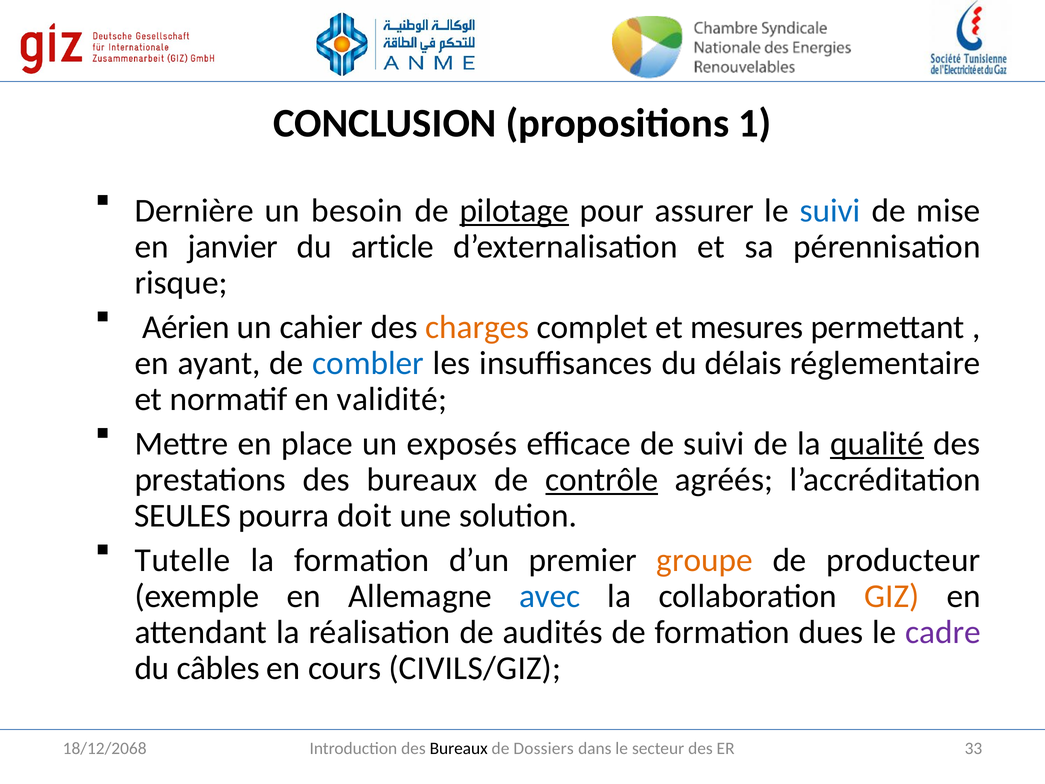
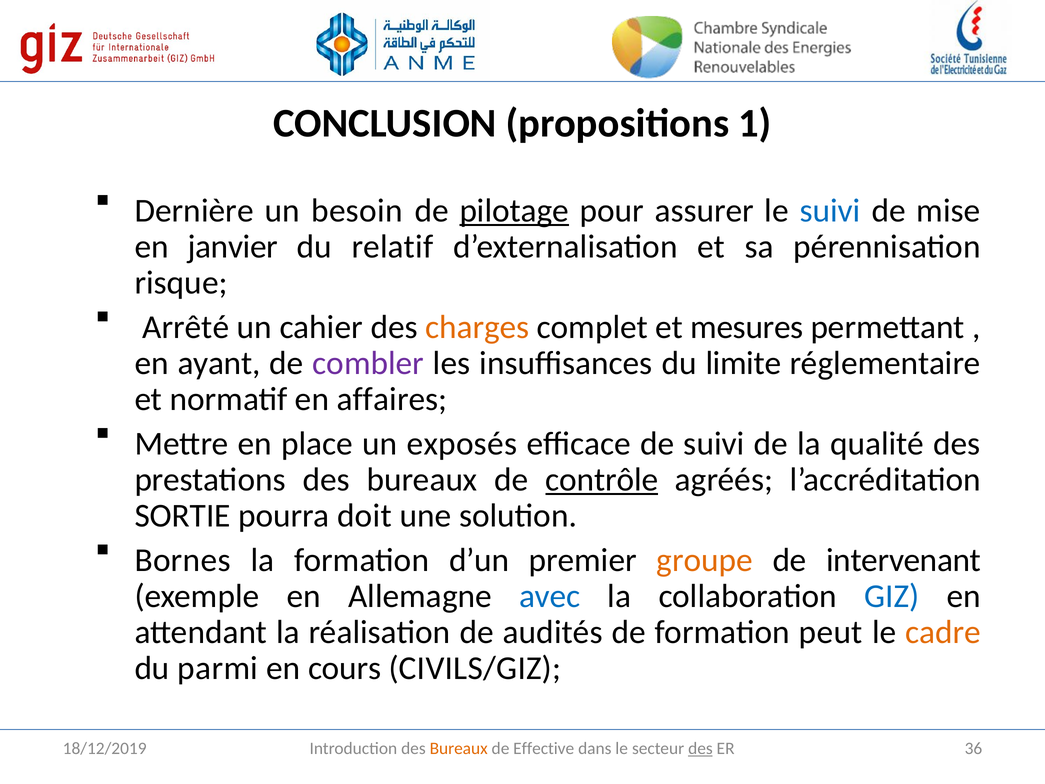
article: article -> relatif
Aérien: Aérien -> Arrêté
combler colour: blue -> purple
délais: délais -> limite
validité: validité -> affaires
qualité underline: present -> none
SEULES: SEULES -> SORTIE
Tutelle: Tutelle -> Bornes
producteur: producteur -> intervenant
GIZ colour: orange -> blue
dues: dues -> peut
cadre colour: purple -> orange
câbles: câbles -> parmi
Bureaux at (459, 748) colour: black -> orange
Dossiers: Dossiers -> Effective
des at (700, 748) underline: none -> present
33: 33 -> 36
18/12/2068: 18/12/2068 -> 18/12/2019
